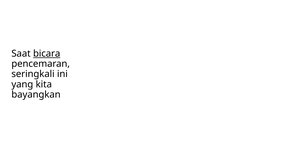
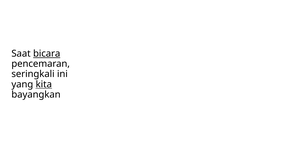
kita underline: none -> present
